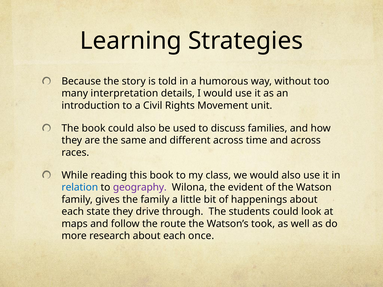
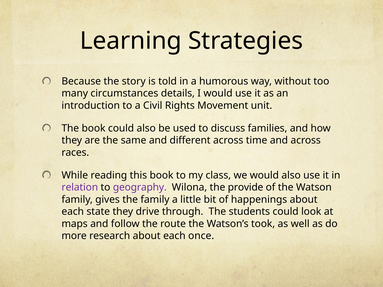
interpretation: interpretation -> circumstances
relation colour: blue -> purple
evident: evident -> provide
